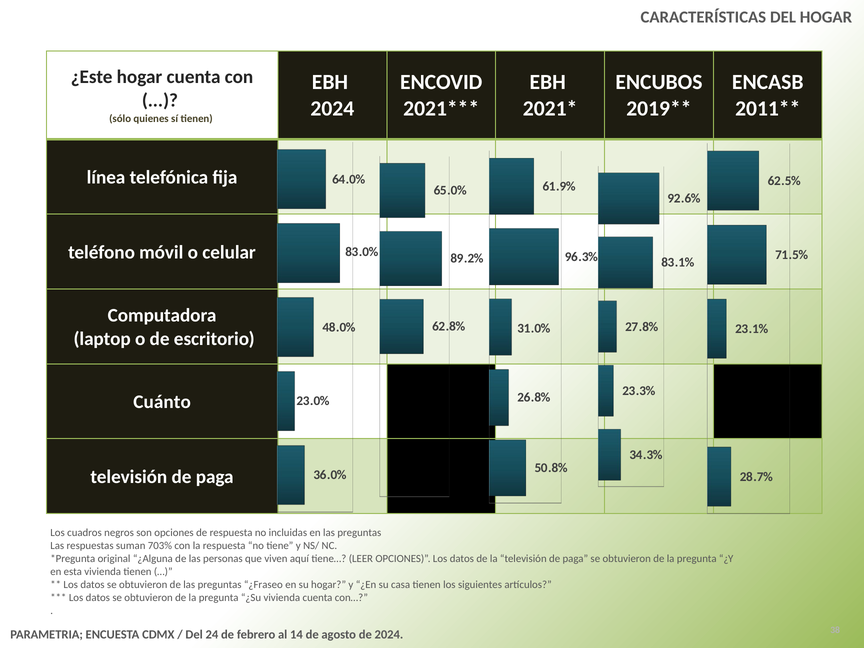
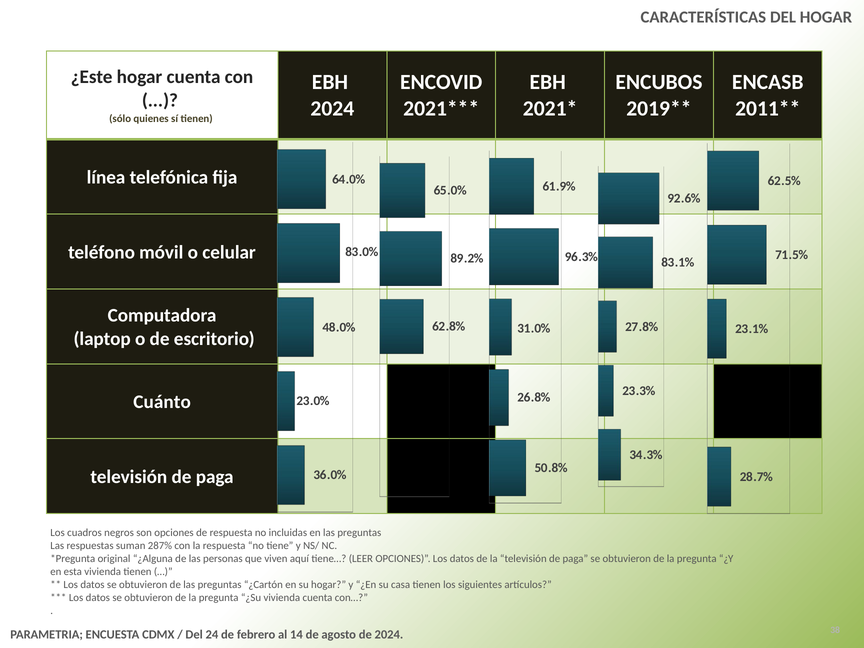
703%: 703% -> 287%
¿Fraseo: ¿Fraseo -> ¿Cartón
